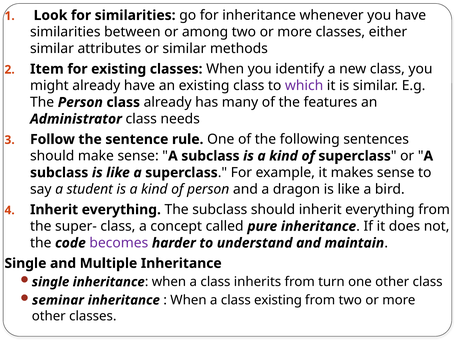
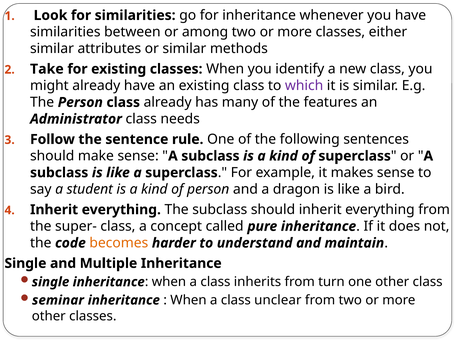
Item: Item -> Take
becomes colour: purple -> orange
class existing: existing -> unclear
